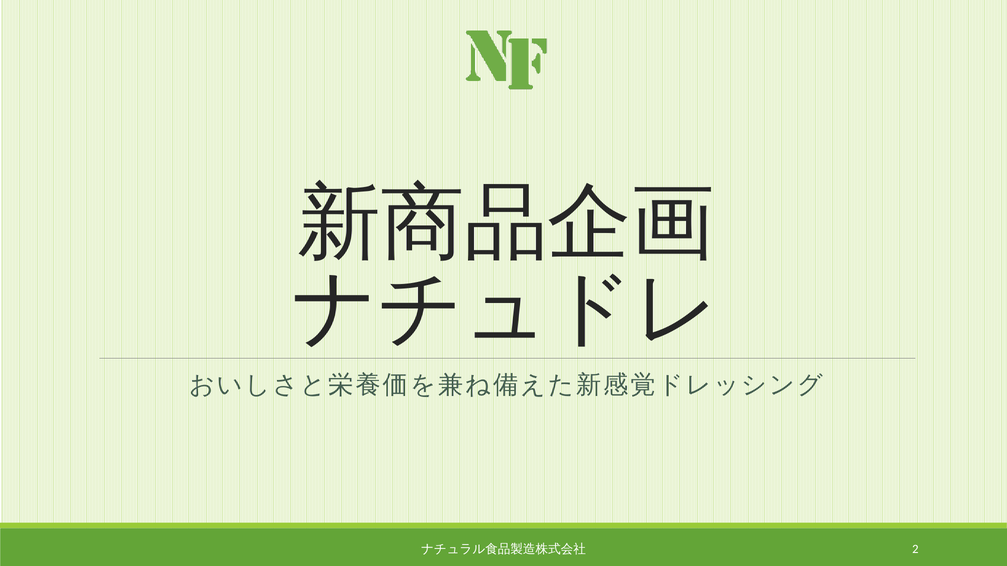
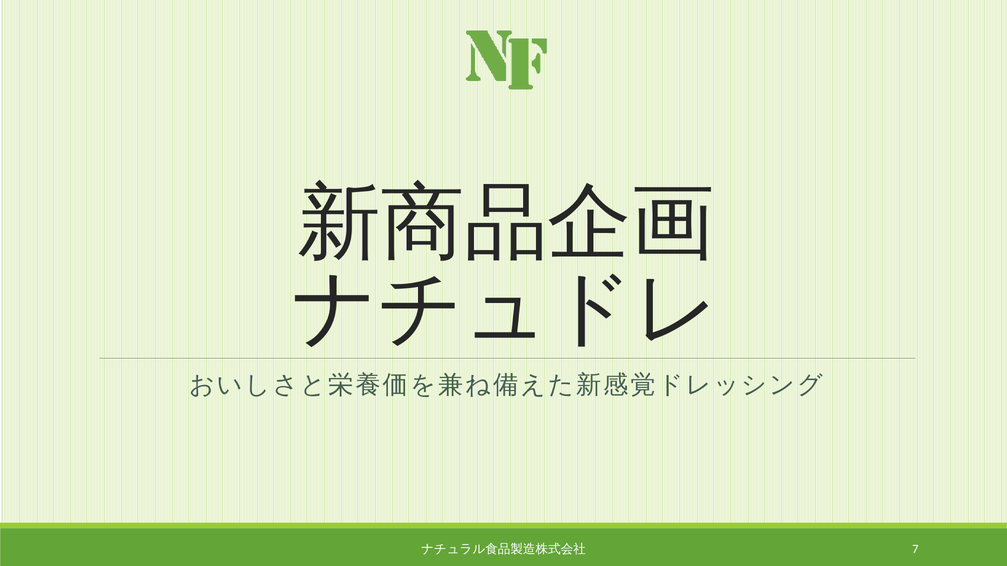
2: 2 -> 7
